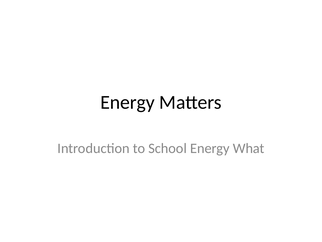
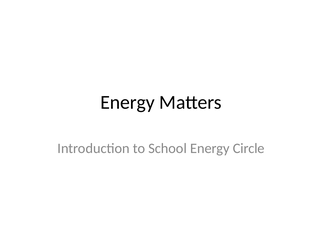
What: What -> Circle
